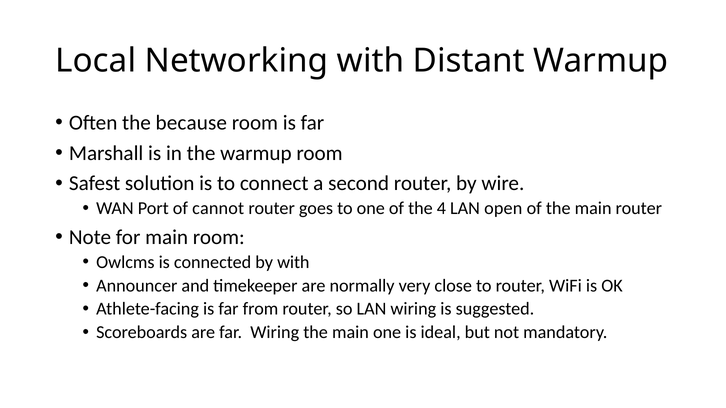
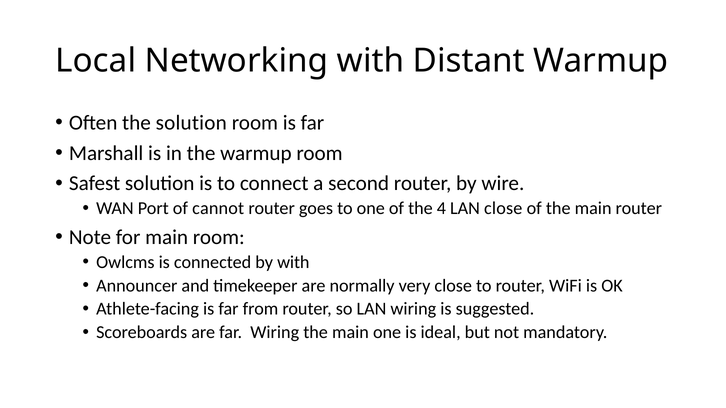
the because: because -> solution
LAN open: open -> close
